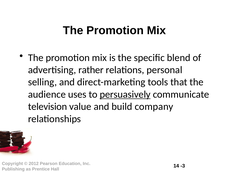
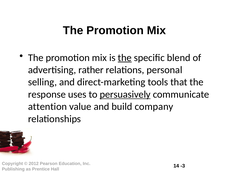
the at (125, 58) underline: none -> present
audience: audience -> response
television: television -> attention
